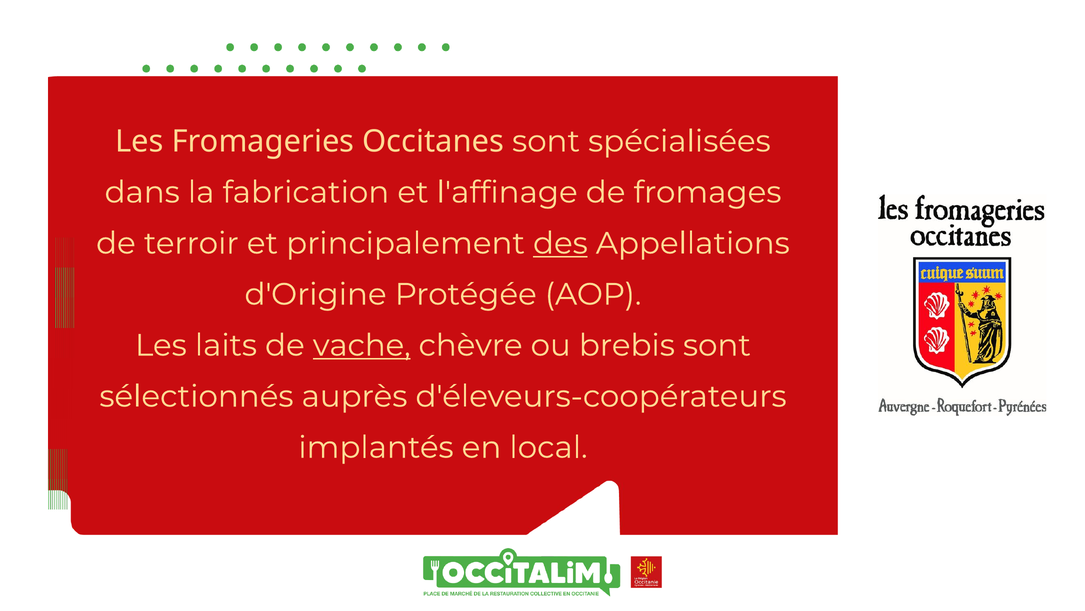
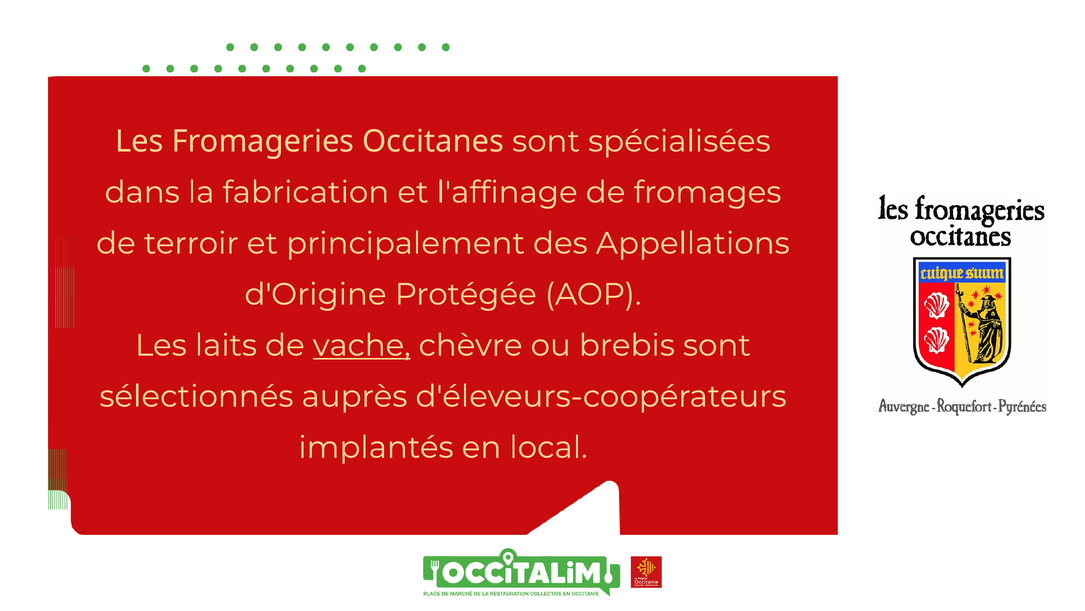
des underline: present -> none
